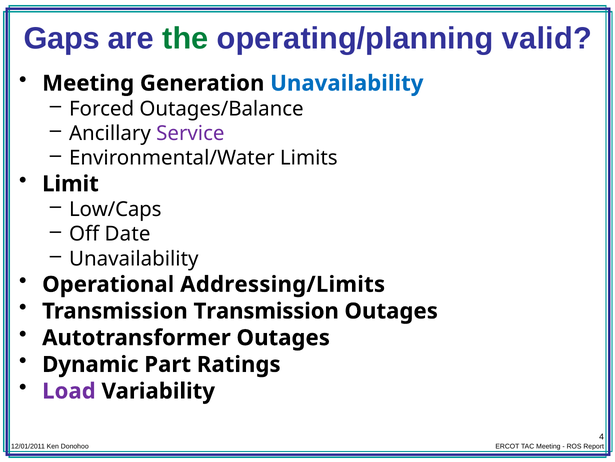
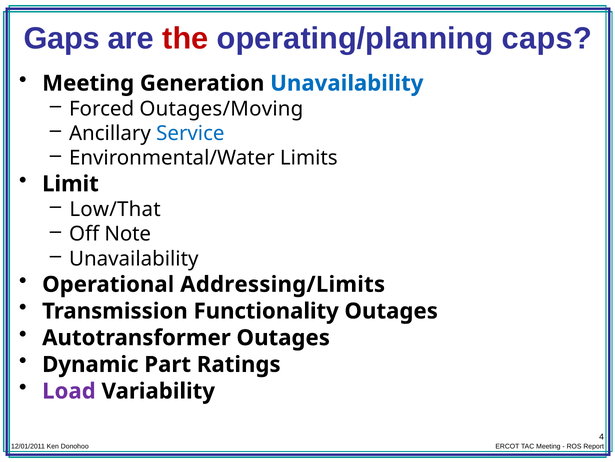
the colour: green -> red
valid: valid -> caps
Outages/Balance: Outages/Balance -> Outages/Moving
Service colour: purple -> blue
Low/Caps: Low/Caps -> Low/That
Date: Date -> Note
Transmission Transmission: Transmission -> Functionality
